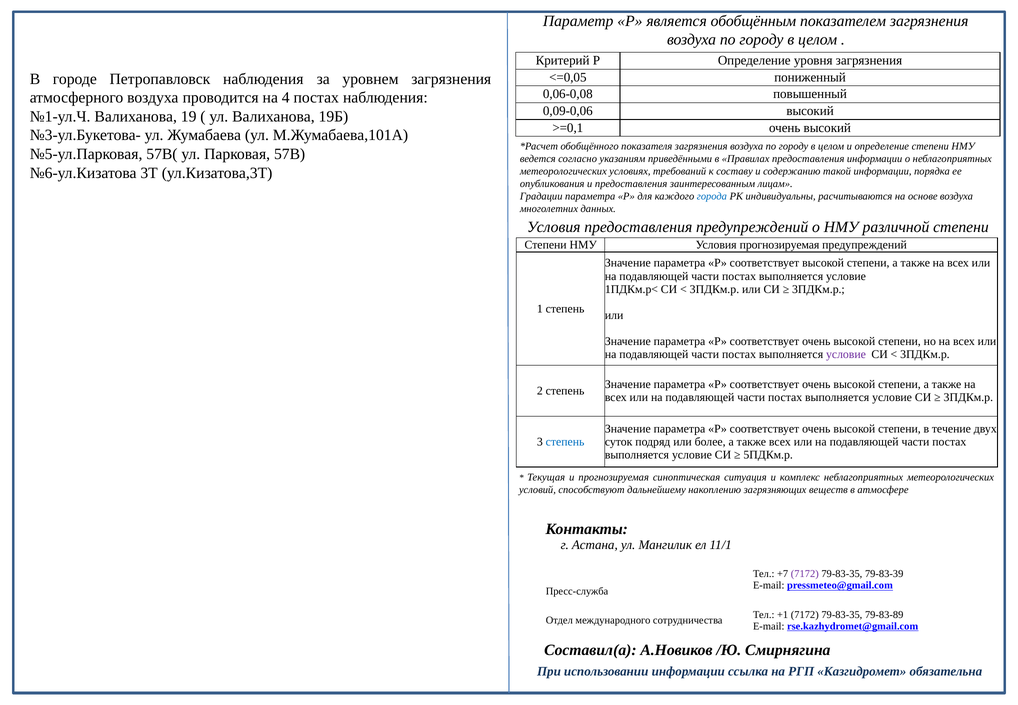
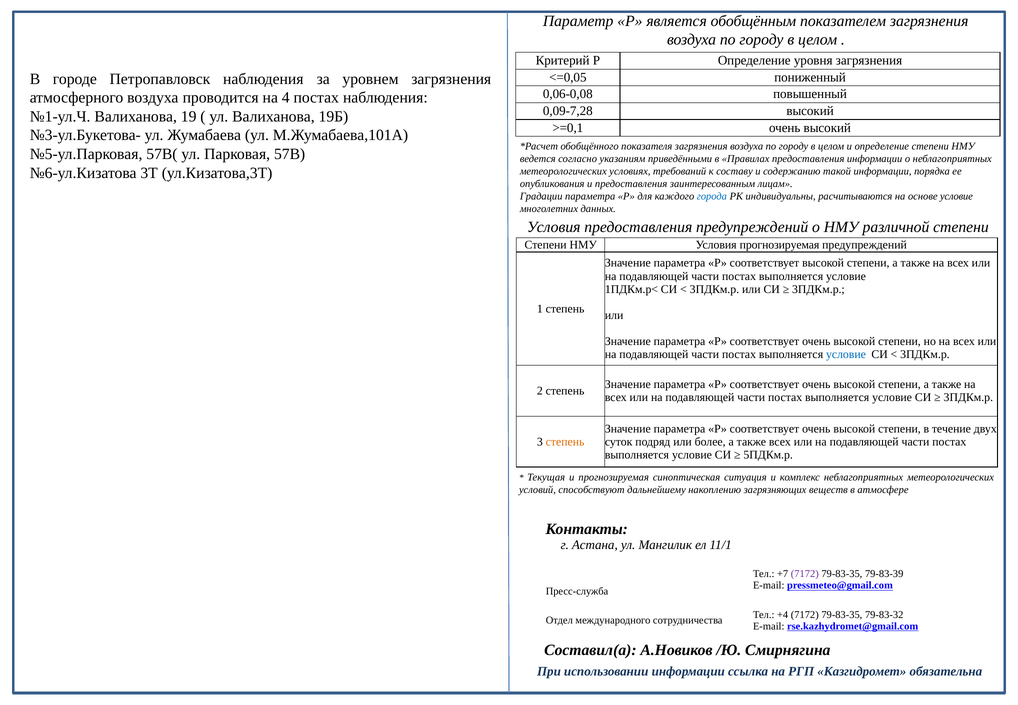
0,09-0,06: 0,09-0,06 -> 0,09-7,28
основе воздуха: воздуха -> условие
условие at (846, 354) colour: purple -> blue
степень at (565, 442) colour: blue -> orange
+1: +1 -> +4
79-83-89: 79-83-89 -> 79-83-32
